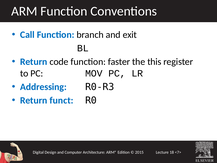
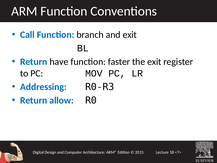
code: code -> have
the this: this -> exit
funct: funct -> allow
